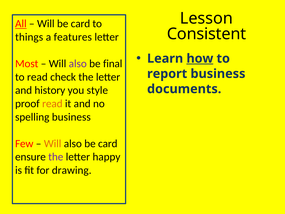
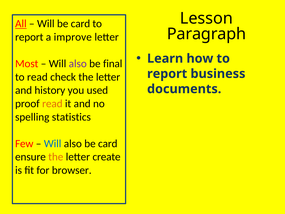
Consistent: Consistent -> Paragraph
things at (29, 37): things -> report
features: features -> improve
how underline: present -> none
style: style -> used
spelling business: business -> statistics
Will at (53, 143) colour: orange -> blue
the at (56, 157) colour: purple -> orange
happy: happy -> create
drawing: drawing -> browser
